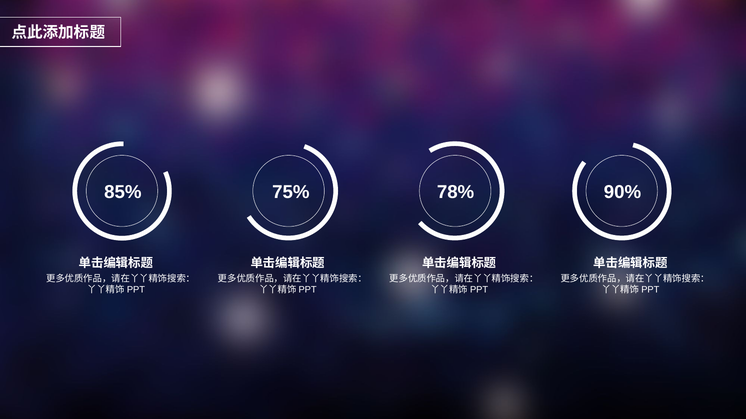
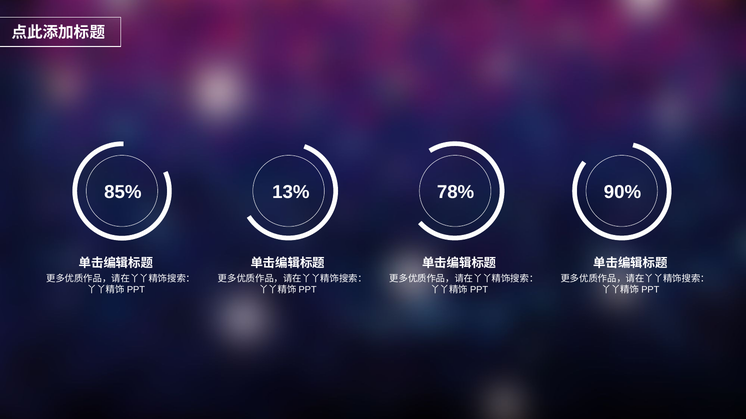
75%: 75% -> 13%
